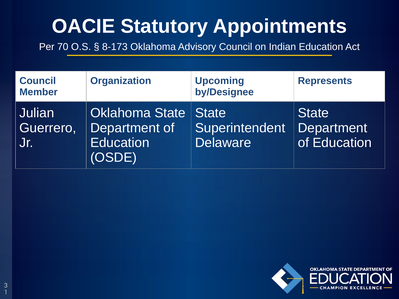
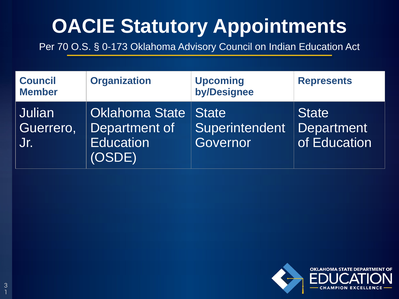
8-173: 8-173 -> 0-173
Delaware: Delaware -> Governor
